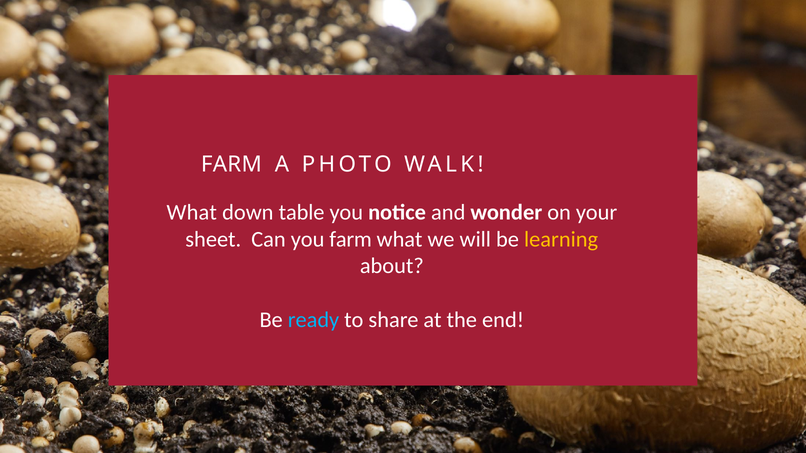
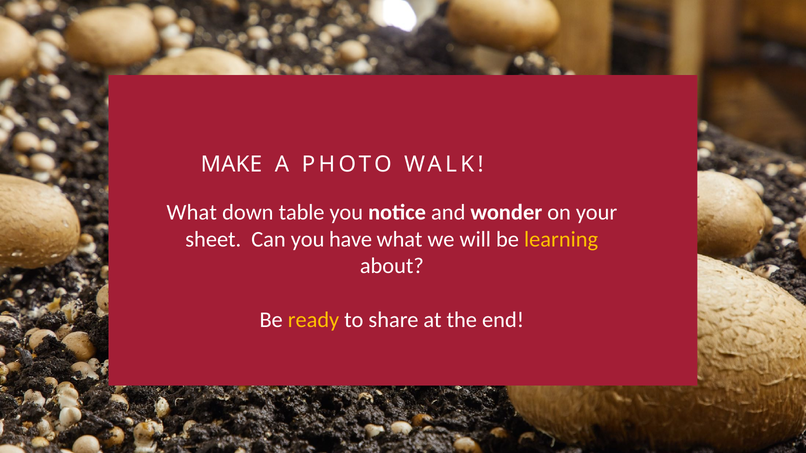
FARM at (231, 164): FARM -> MAKE
you farm: farm -> have
ready colour: light blue -> yellow
